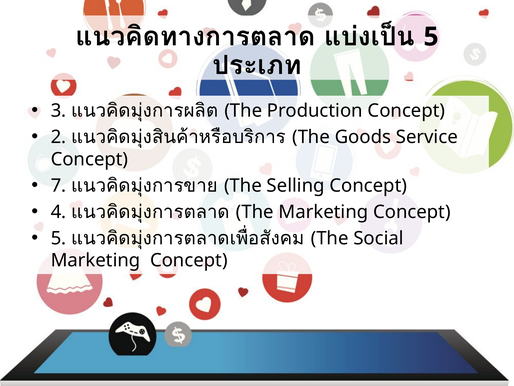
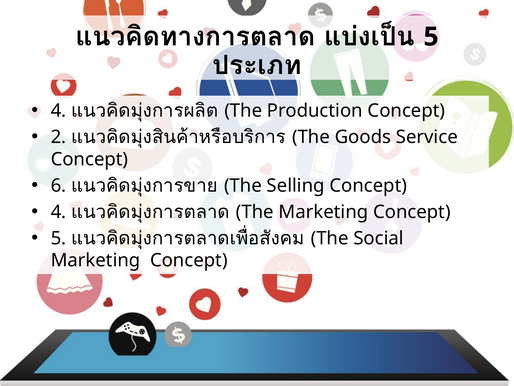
3 at (59, 111): 3 -> 4
7: 7 -> 6
